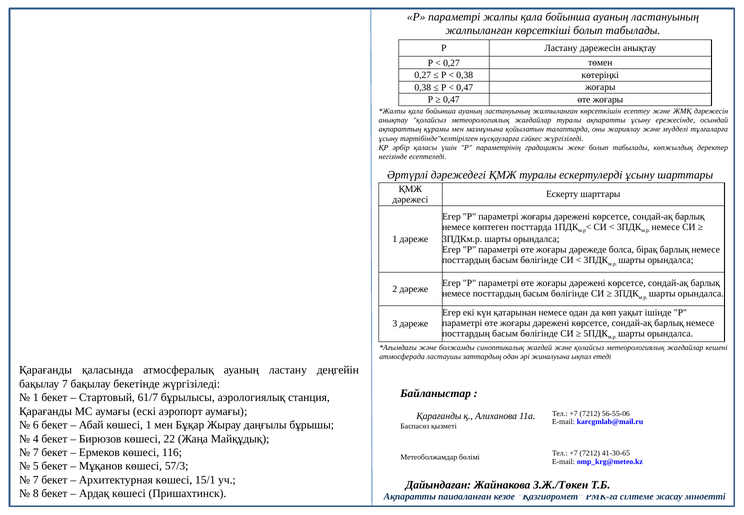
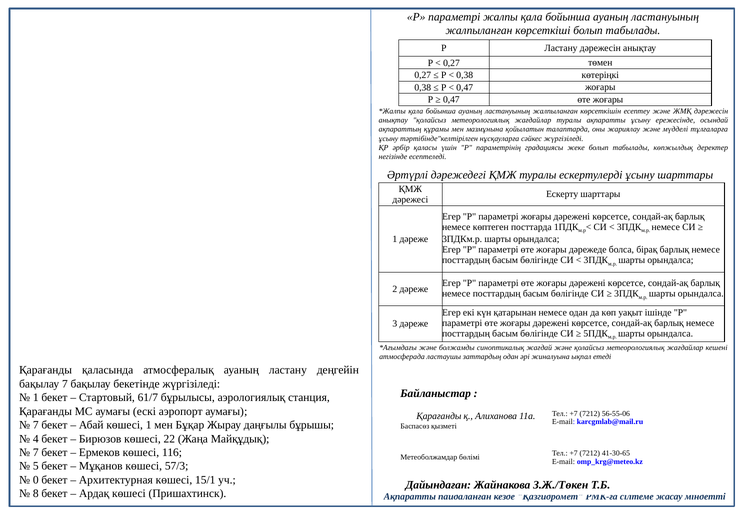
6 at (36, 425): 6 -> 7
7 at (36, 480): 7 -> 0
